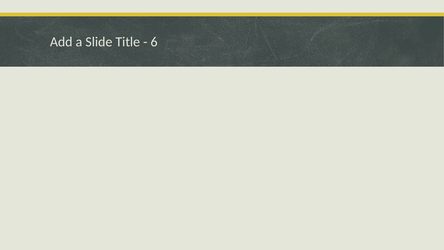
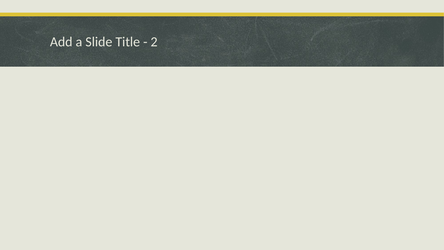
6: 6 -> 2
